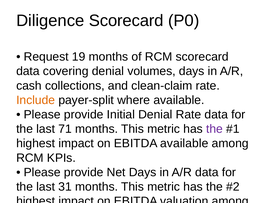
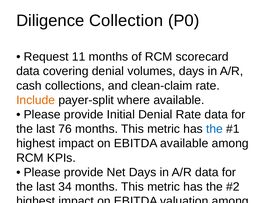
Diligence Scorecard: Scorecard -> Collection
19: 19 -> 11
71: 71 -> 76
the at (214, 129) colour: purple -> blue
31: 31 -> 34
